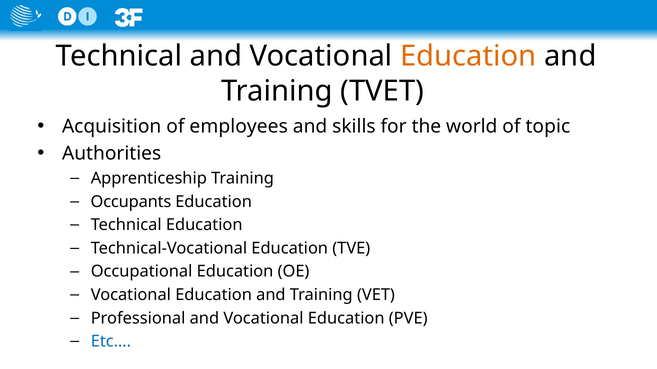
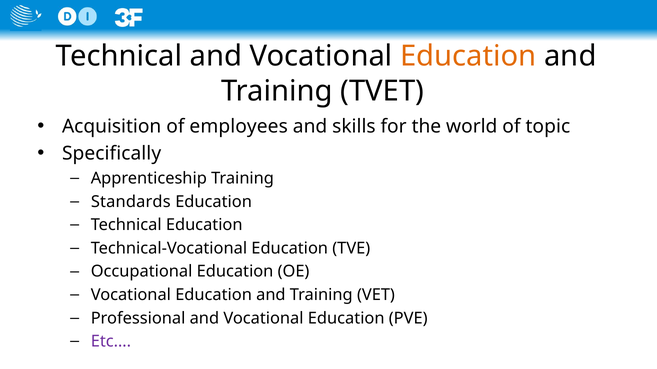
Authorities: Authorities -> Specifically
Occupants: Occupants -> Standards
Etc… colour: blue -> purple
